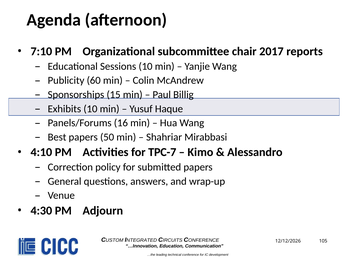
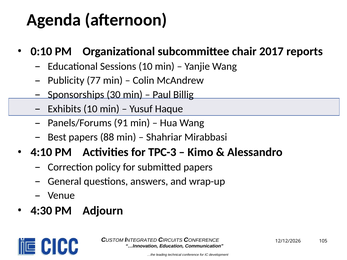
7:10: 7:10 -> 0:10
60: 60 -> 77
15: 15 -> 30
16: 16 -> 91
50: 50 -> 88
TPC-7: TPC-7 -> TPC-3
